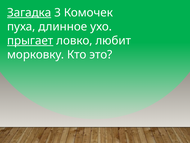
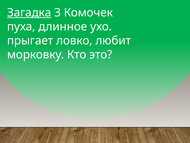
прыгает underline: present -> none
